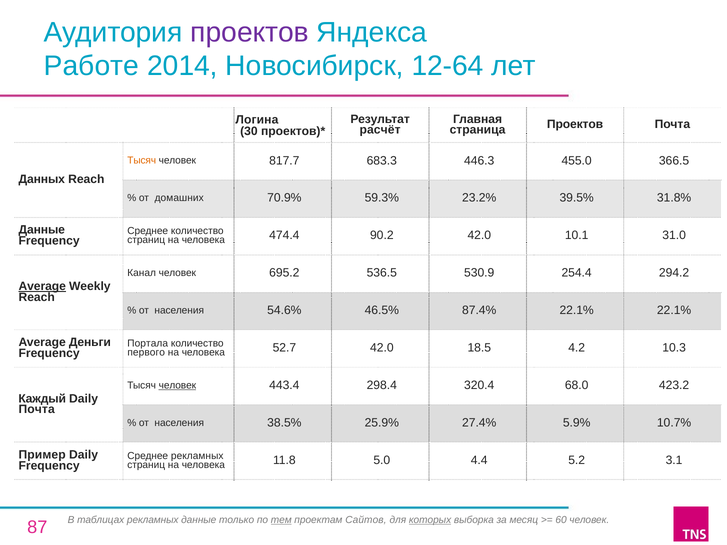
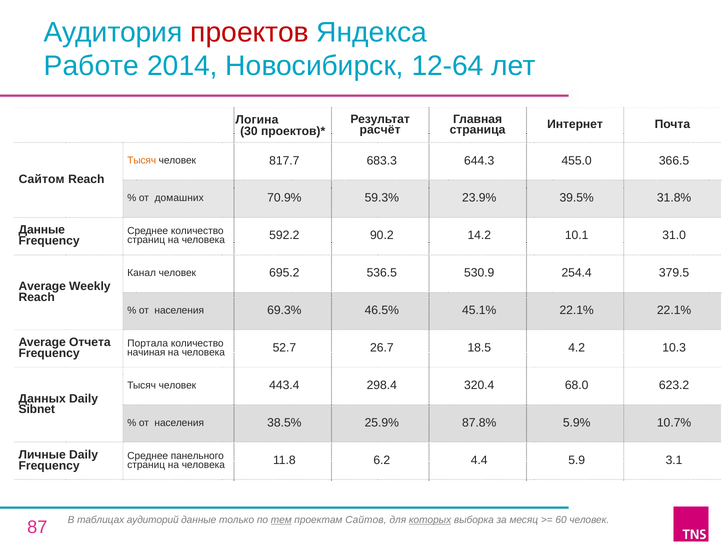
проектов at (250, 32) colour: purple -> red
страница Проектов: Проектов -> Интернет
446.3: 446.3 -> 644.3
Данных: Данных -> Сайтом
23.2%: 23.2% -> 23.9%
474.4: 474.4 -> 592.2
90.2 42.0: 42.0 -> 14.2
294.2: 294.2 -> 379.5
Average at (42, 286) underline: present -> none
54.6%: 54.6% -> 69.3%
87.4%: 87.4% -> 45.1%
Деньги: Деньги -> Отчета
первого: первого -> начиная
52.7 42.0: 42.0 -> 26.7
человек at (177, 386) underline: present -> none
423.2: 423.2 -> 623.2
Каждый: Каждый -> Данных
Почта at (37, 410): Почта -> Sibnet
27.4%: 27.4% -> 87.8%
Пример: Пример -> Личные
Среднее рекламных: рекламных -> панельного
5.0: 5.0 -> 6.2
5.2: 5.2 -> 5.9
таблицах рекламных: рекламных -> аудиторий
